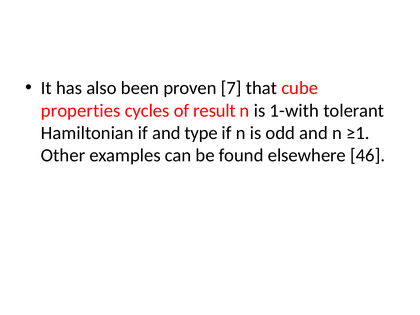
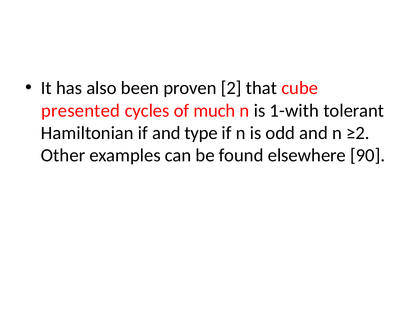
7: 7 -> 2
properties: properties -> presented
result: result -> much
≥1: ≥1 -> ≥2
46: 46 -> 90
